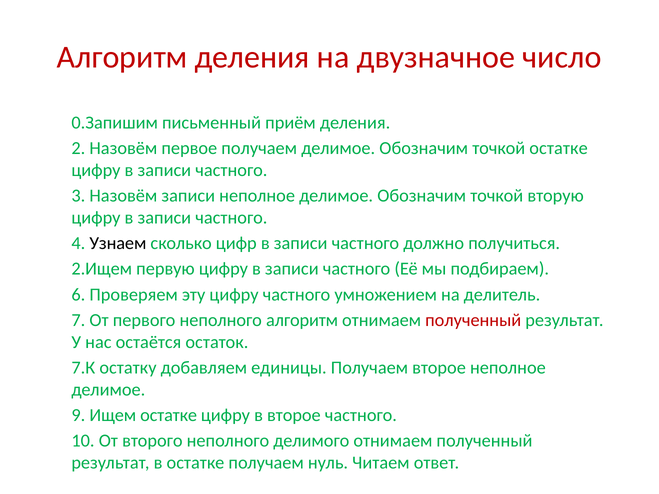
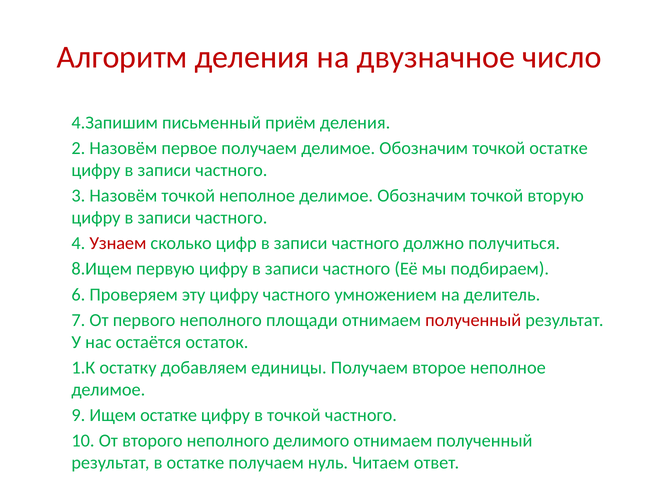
0.Запишим: 0.Запишим -> 4.Запишим
Назовём записи: записи -> точкой
Узнаем colour: black -> red
2.Ищем: 2.Ищем -> 8.Ищем
неполного алгоритм: алгоритм -> площади
7.К: 7.К -> 1.К
в второе: второе -> точкой
